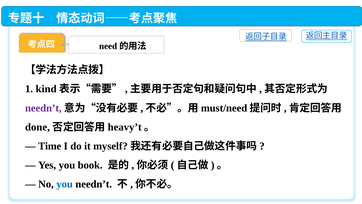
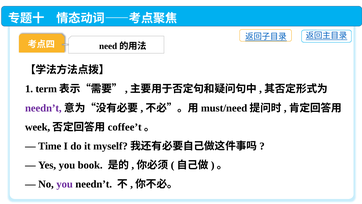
kind: kind -> term
done: done -> week
heavy’t: heavy’t -> coffee’t
you at (65, 184) colour: blue -> purple
